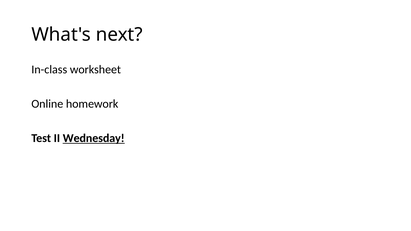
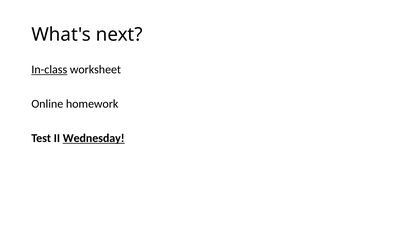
In-class underline: none -> present
